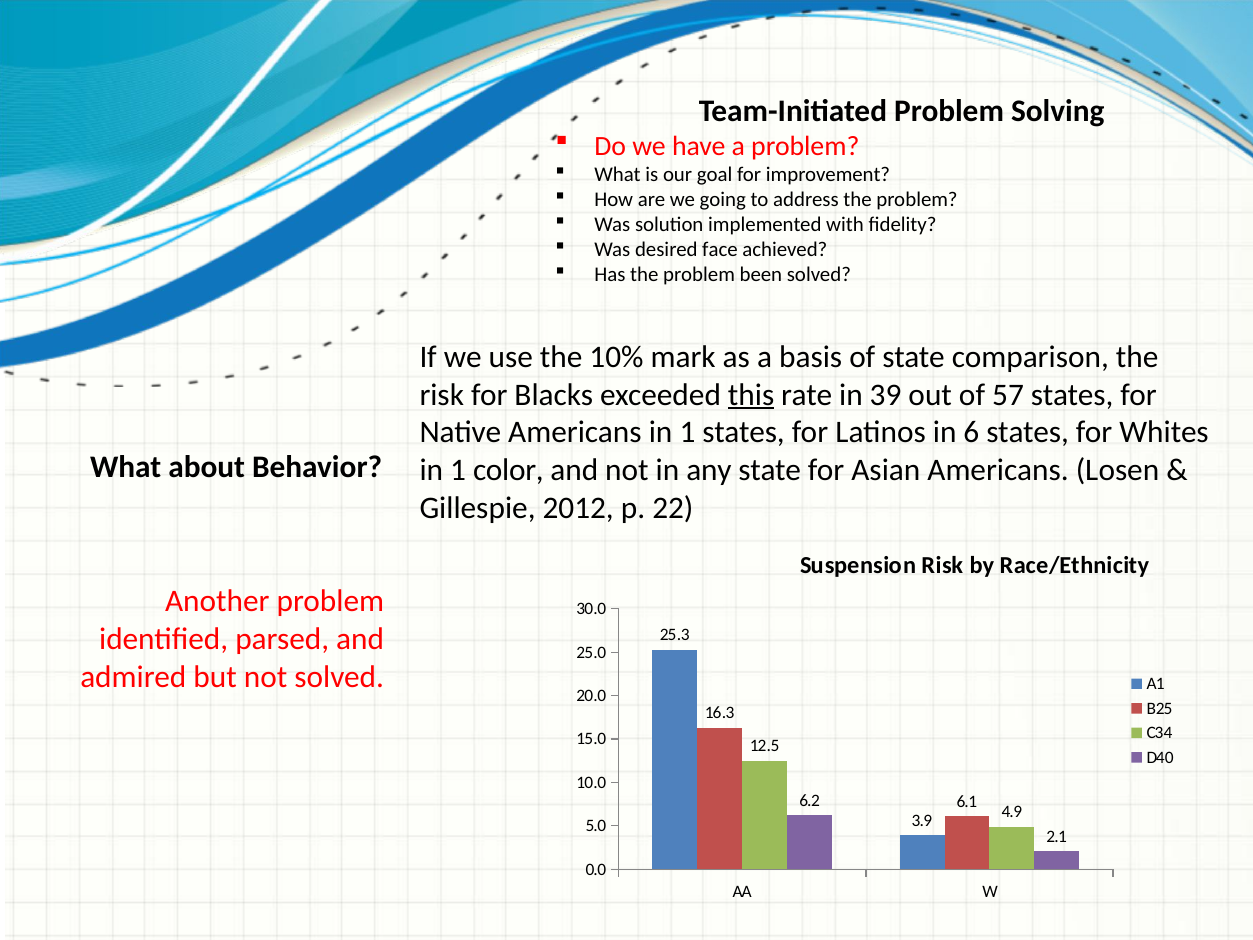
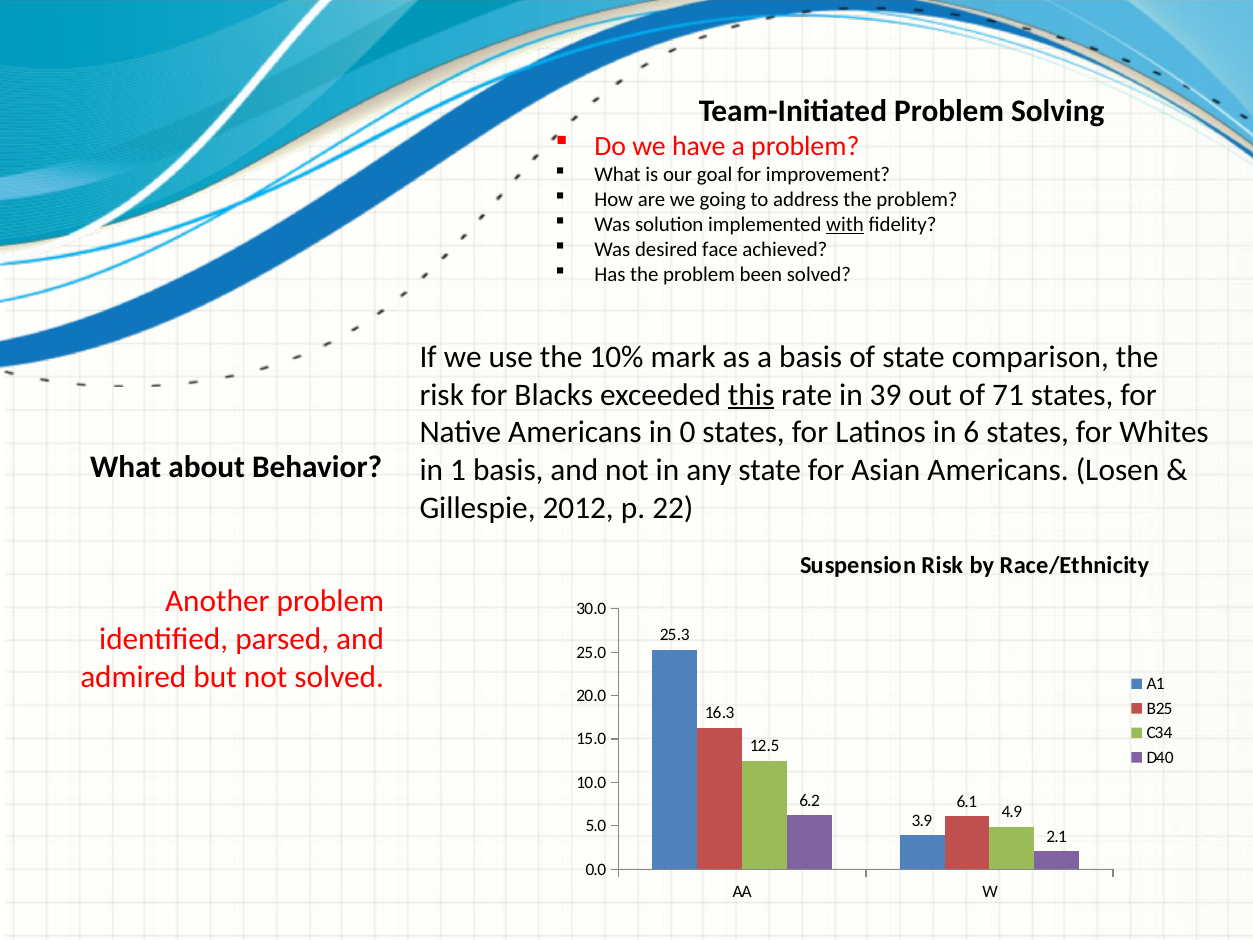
with underline: none -> present
57: 57 -> 71
Americans in 1: 1 -> 0
1 color: color -> basis
